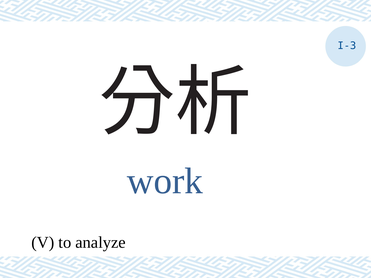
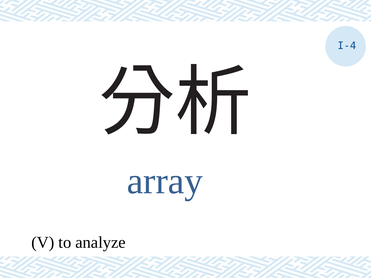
I-3: I-3 -> I-4
work: work -> array
